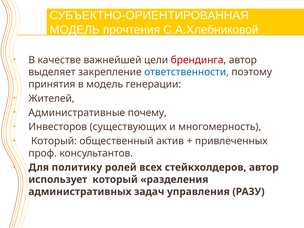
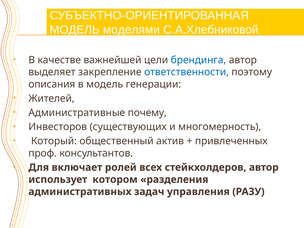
прочтения: прочтения -> моделями
брендинга colour: red -> blue
принятия: принятия -> описания
политику: политику -> включает
использует который: который -> котором
